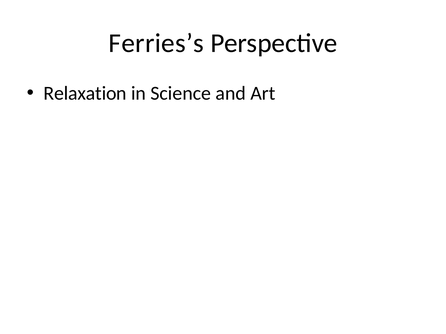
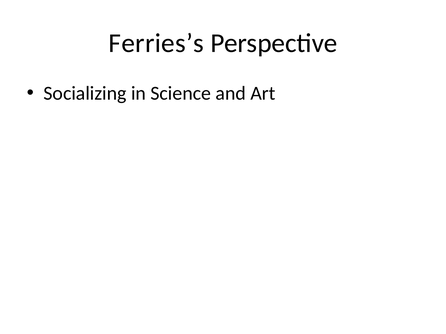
Relaxation: Relaxation -> Socializing
